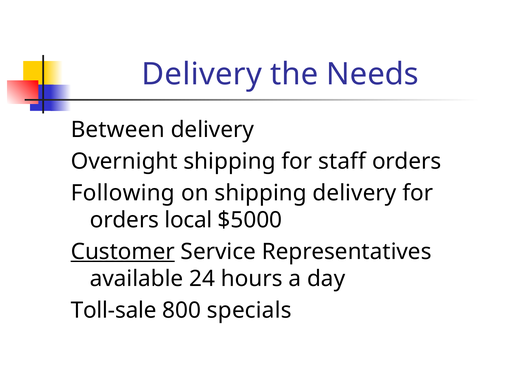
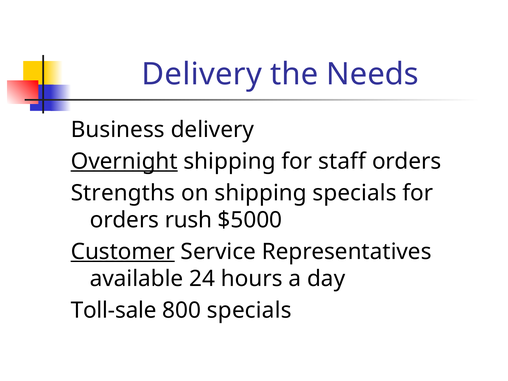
Between: Between -> Business
Overnight underline: none -> present
Following: Following -> Strengths
shipping delivery: delivery -> specials
local: local -> rush
